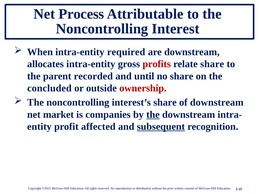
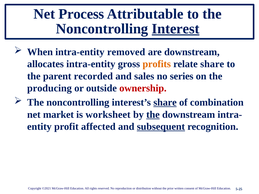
Interest underline: none -> present
required: required -> removed
profits colour: red -> orange
until: until -> sales
no share: share -> series
concluded: concluded -> producing
share at (165, 103) underline: none -> present
of downstream: downstream -> combination
companies: companies -> worksheet
